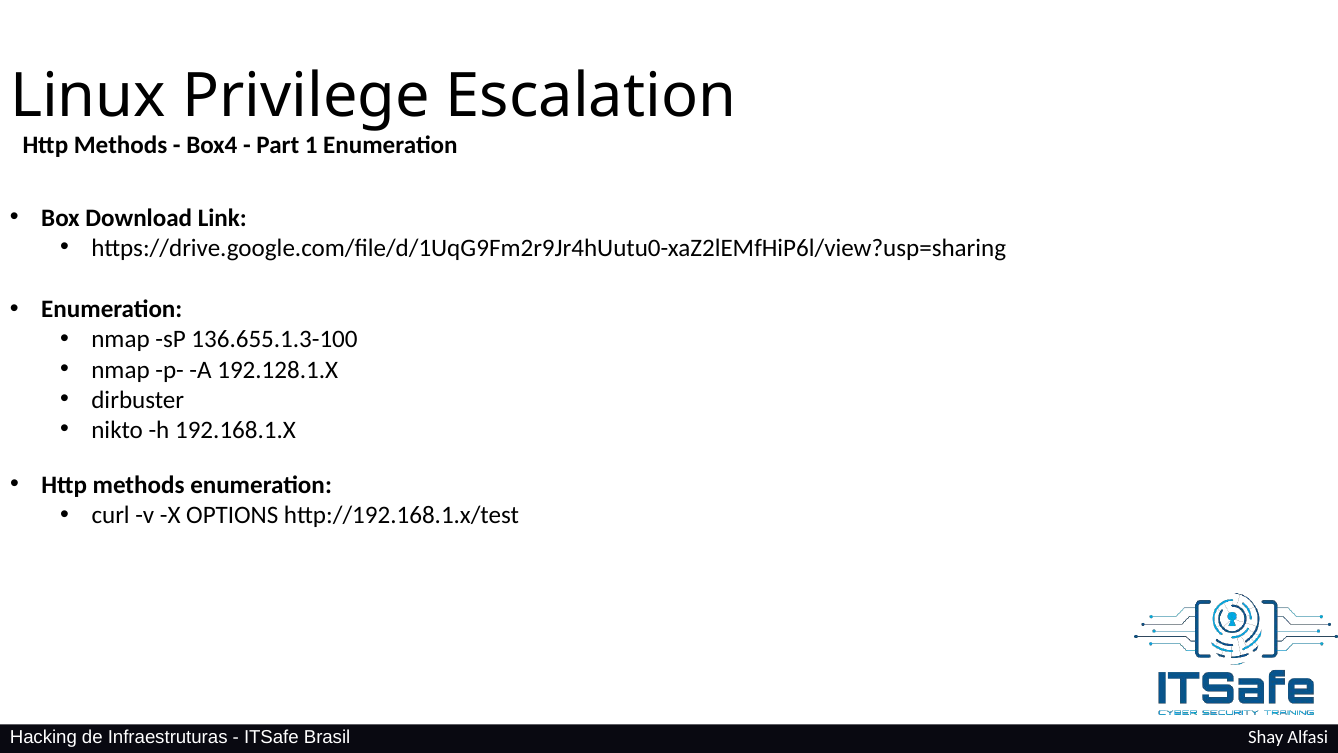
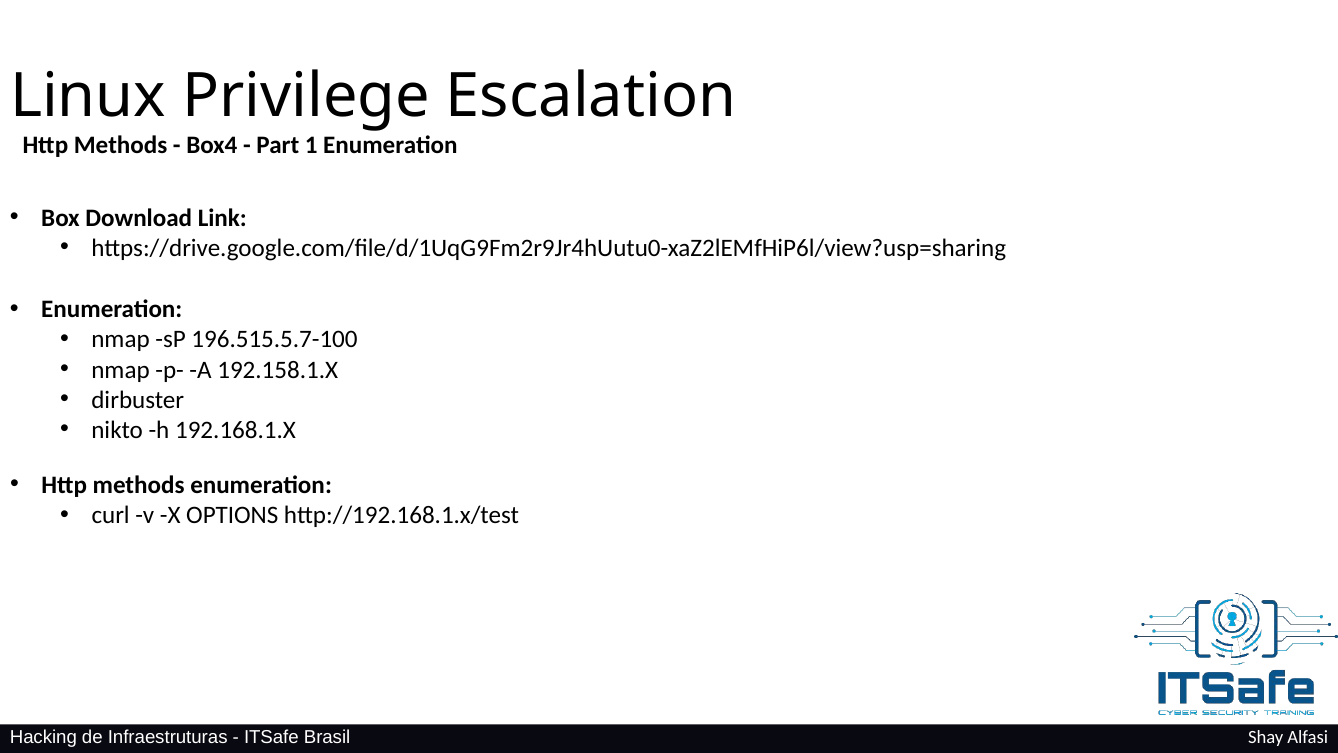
136.655.1.3-100: 136.655.1.3-100 -> 196.515.5.7-100
192.128.1.X: 192.128.1.X -> 192.158.1.X
